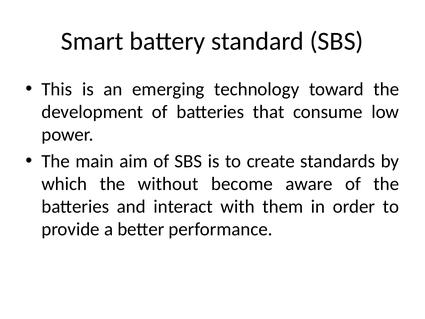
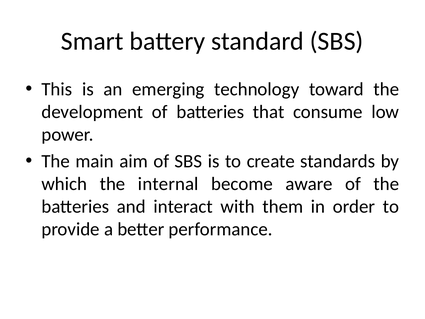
without: without -> internal
